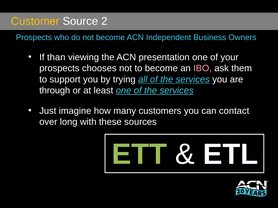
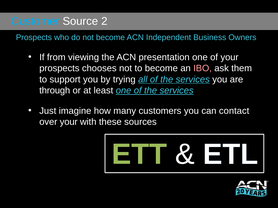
Customer colour: yellow -> light blue
than: than -> from
over long: long -> your
